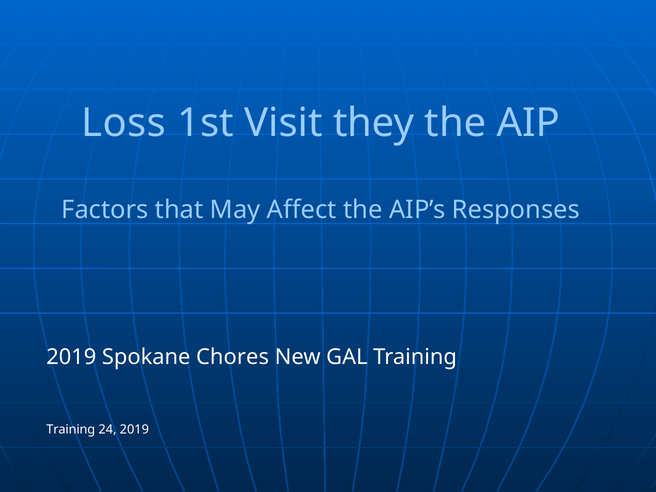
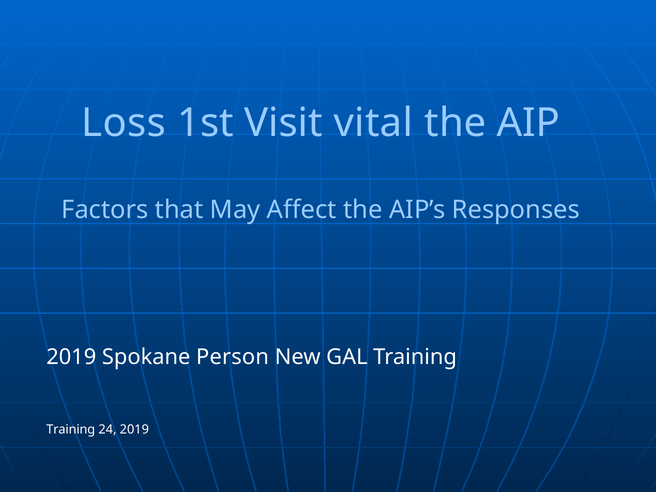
they: they -> vital
Chores: Chores -> Person
